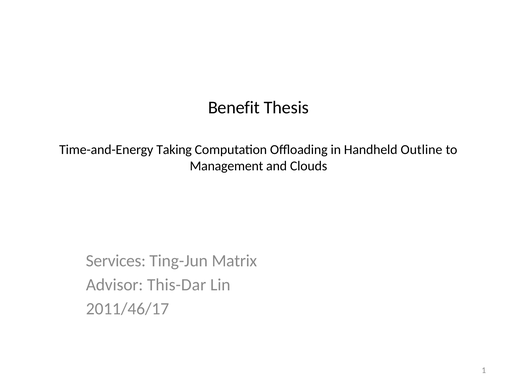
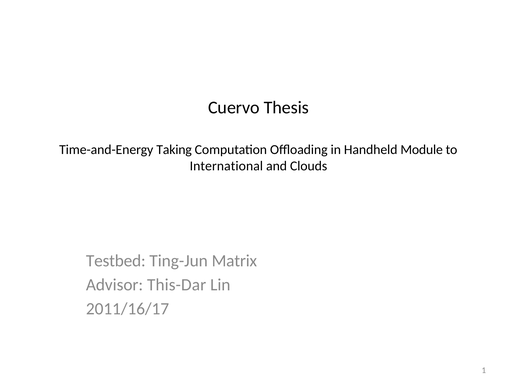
Benefit: Benefit -> Cuervo
Outline: Outline -> Module
Management: Management -> International
Services: Services -> Testbed
2011/46/17: 2011/46/17 -> 2011/16/17
